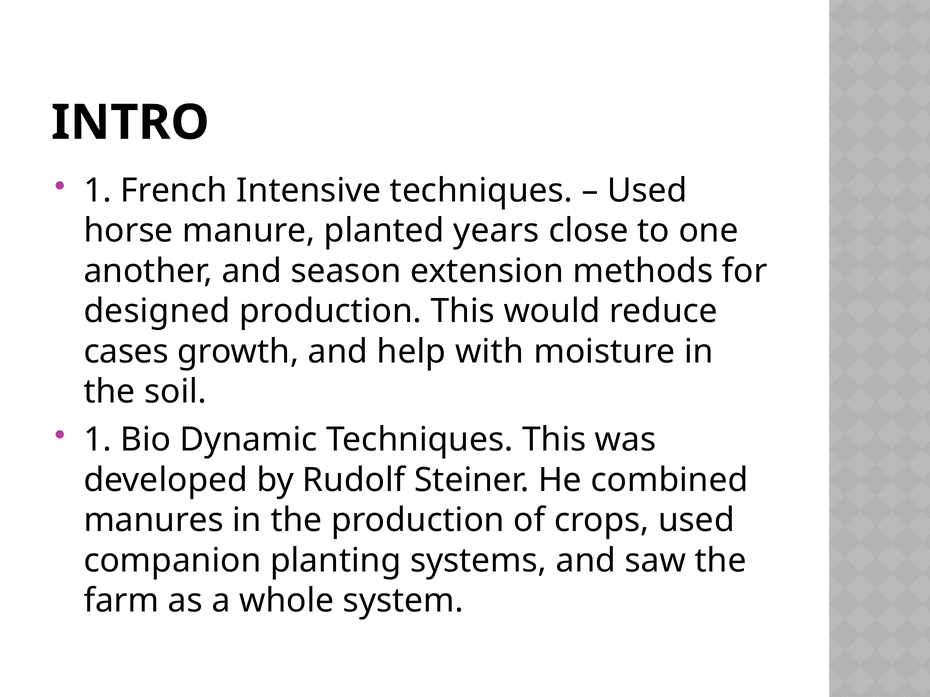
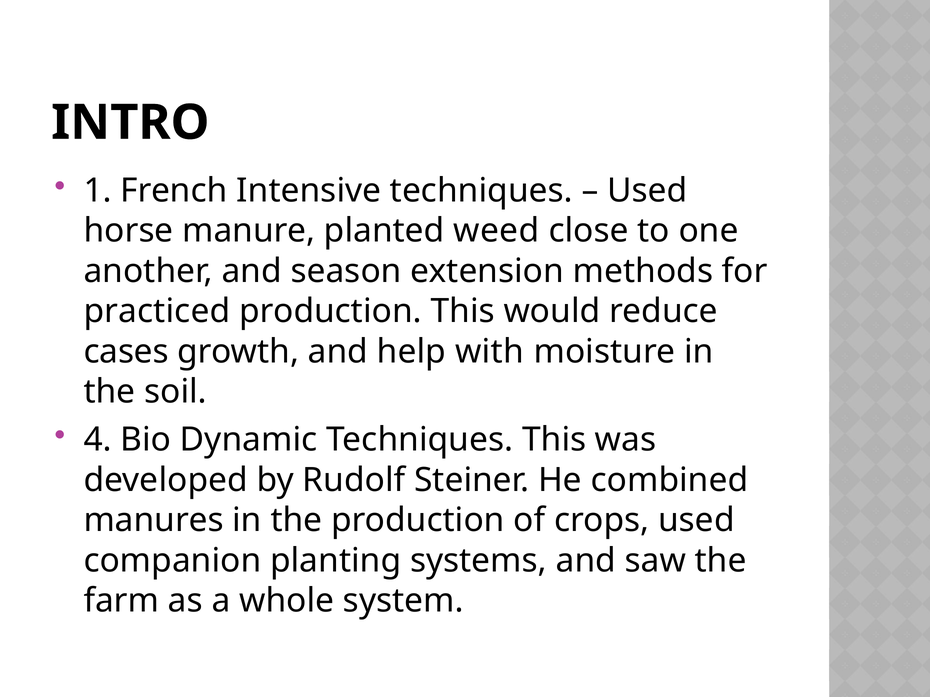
years: years -> weed
designed: designed -> practiced
1 at (98, 440): 1 -> 4
